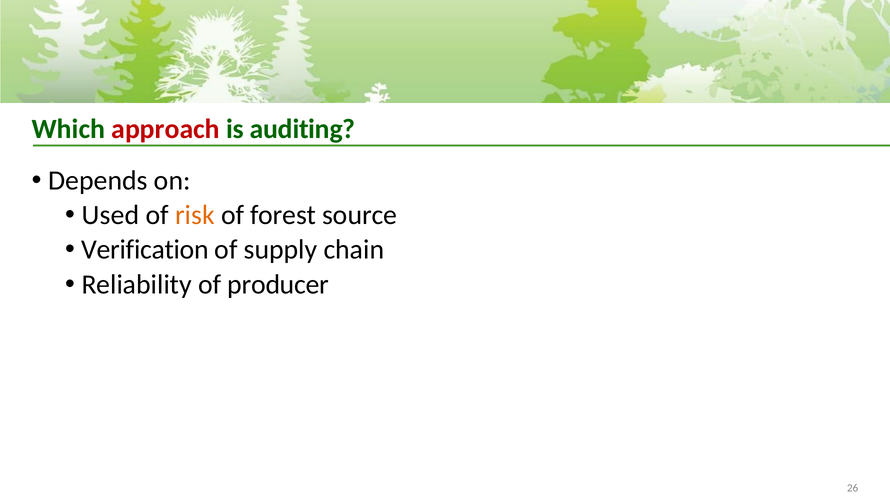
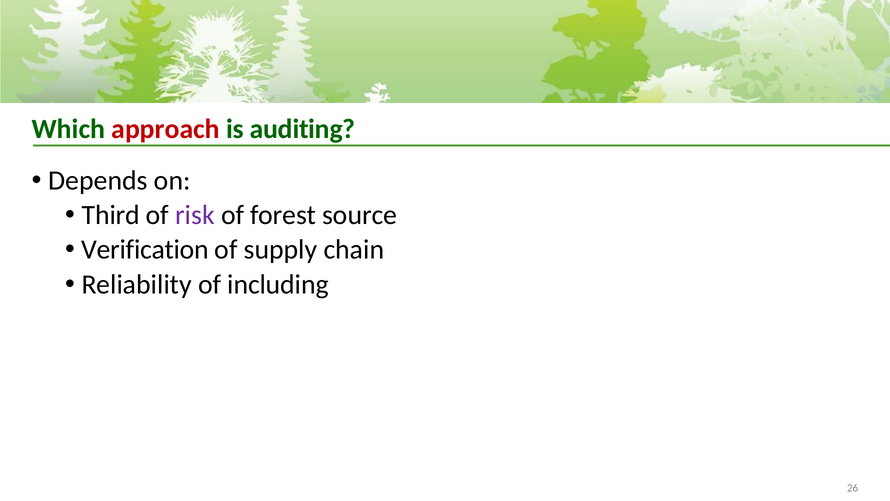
Used: Used -> Third
risk colour: orange -> purple
producer: producer -> including
